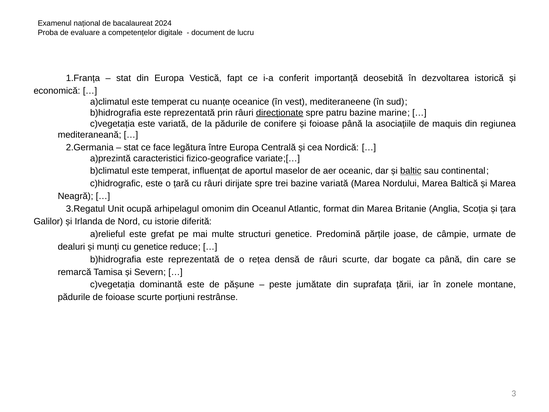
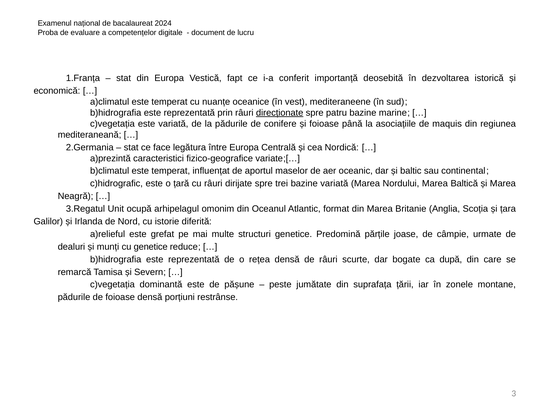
baltic underline: present -> none
ca până: până -> după
foioase scurte: scurte -> densă
